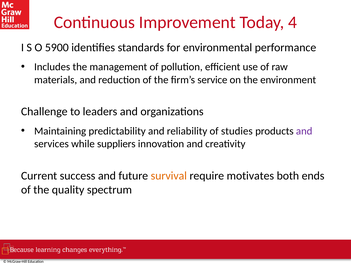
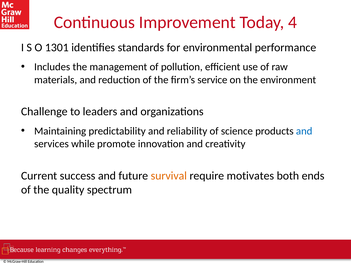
5900: 5900 -> 1301
studies: studies -> science
and at (304, 131) colour: purple -> blue
suppliers: suppliers -> promote
